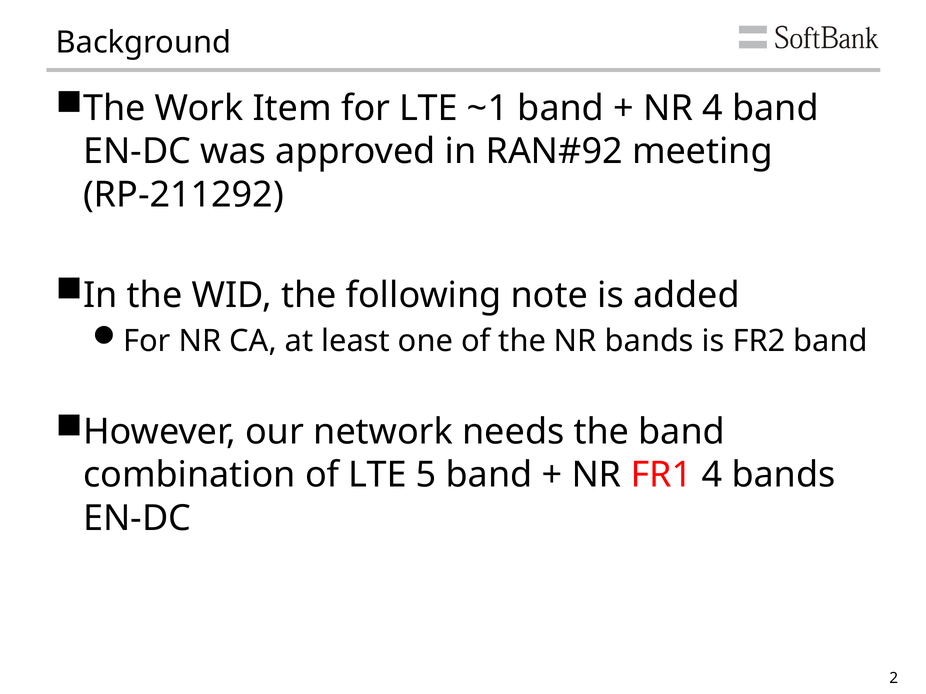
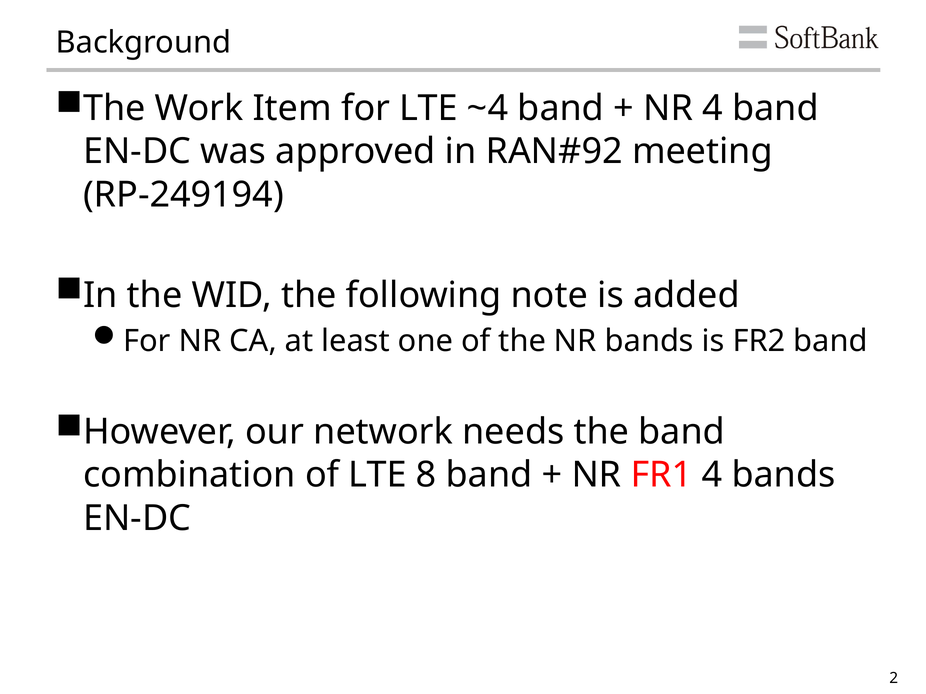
~1: ~1 -> ~4
RP-211292: RP-211292 -> RP-249194
5: 5 -> 8
